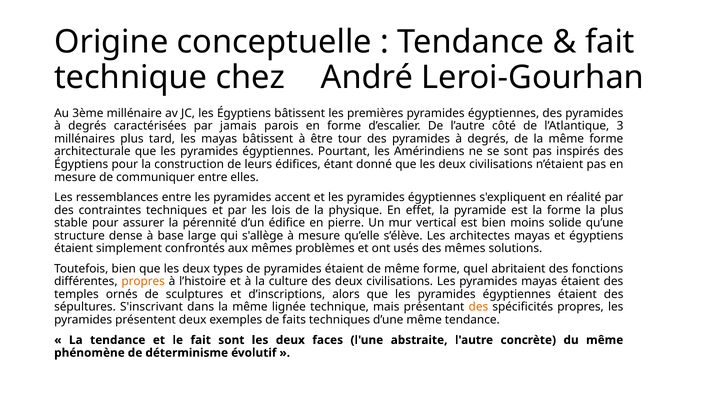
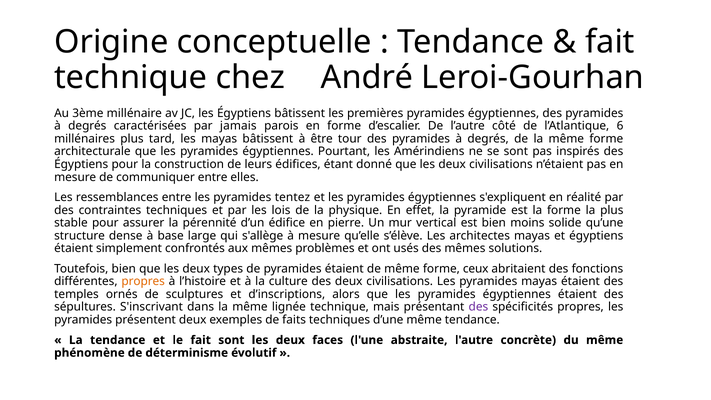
3: 3 -> 6
accent: accent -> tentez
quel: quel -> ceux
des at (478, 307) colour: orange -> purple
